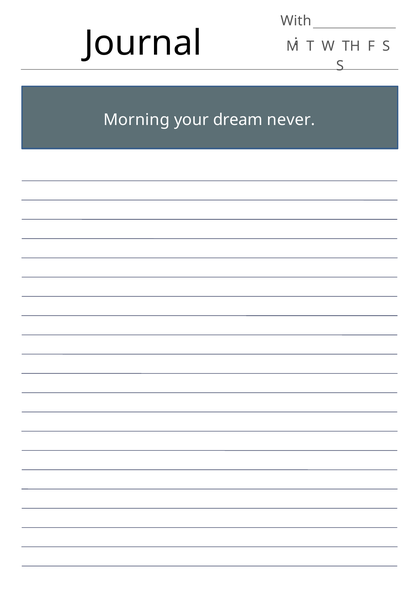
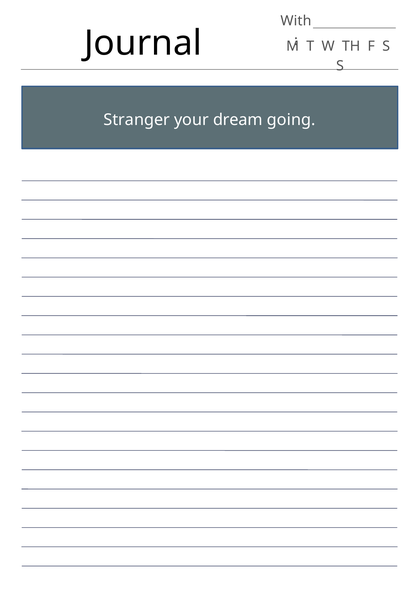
Morning: Morning -> Stranger
never: never -> going
